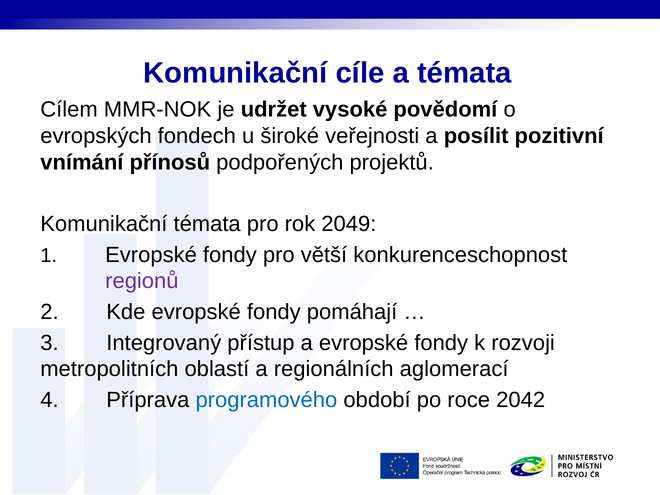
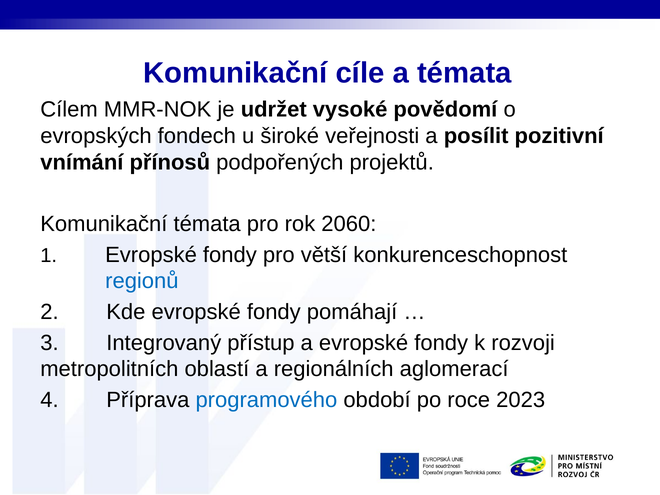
2049: 2049 -> 2060
regionů colour: purple -> blue
2042: 2042 -> 2023
